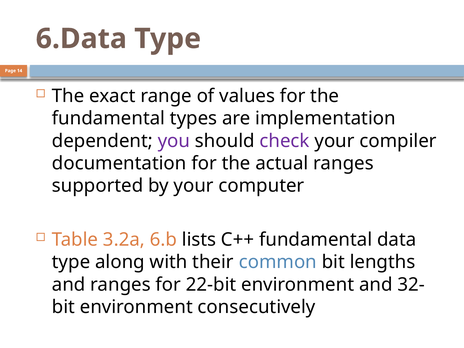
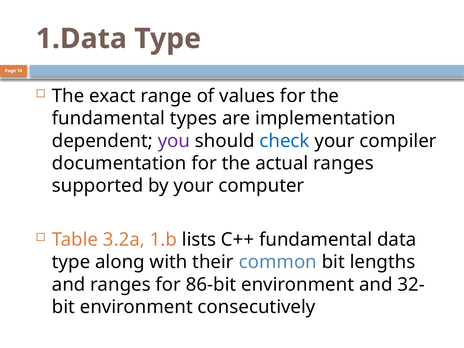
6.Data: 6.Data -> 1.Data
check colour: purple -> blue
6.b: 6.b -> 1.b
22-bit: 22-bit -> 86-bit
